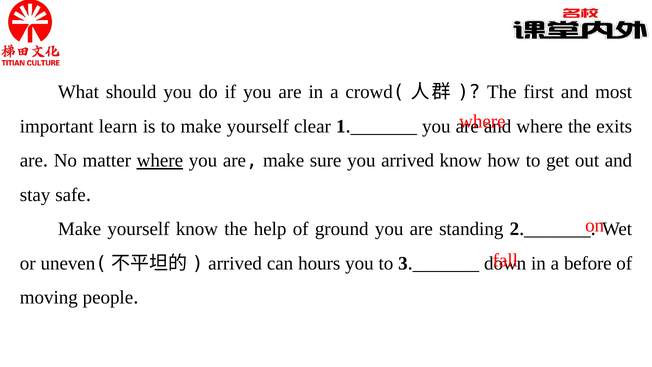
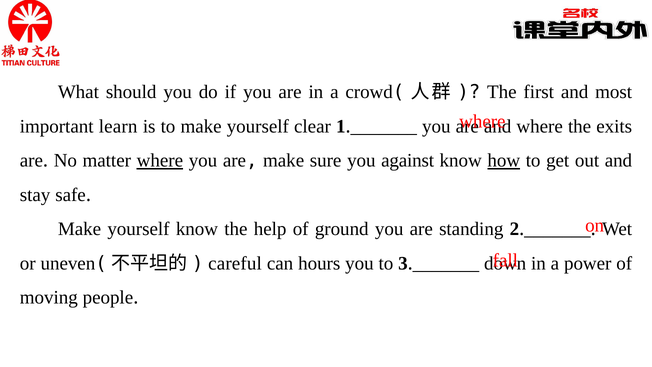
you arrived: arrived -> against
how underline: none -> present
arrived at (235, 263): arrived -> careful
before: before -> power
